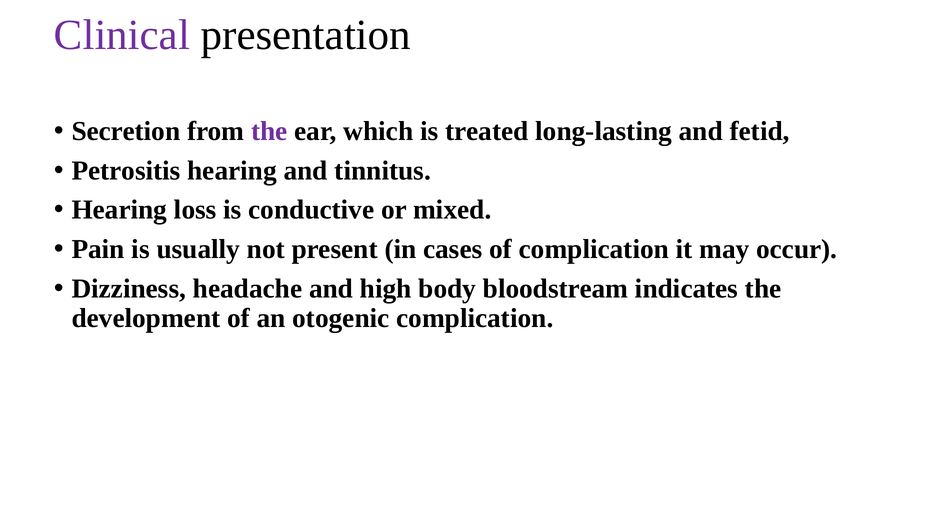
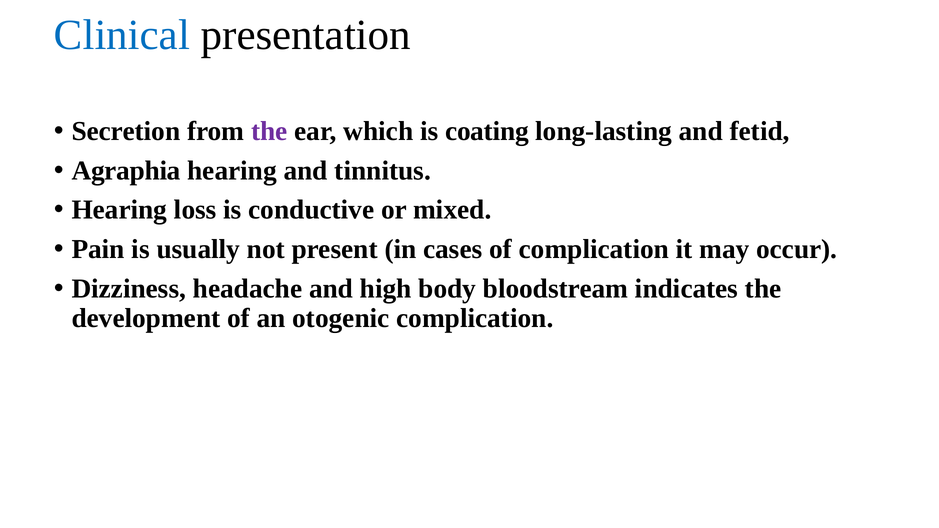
Clinical colour: purple -> blue
treated: treated -> coating
Petrositis: Petrositis -> Agraphia
